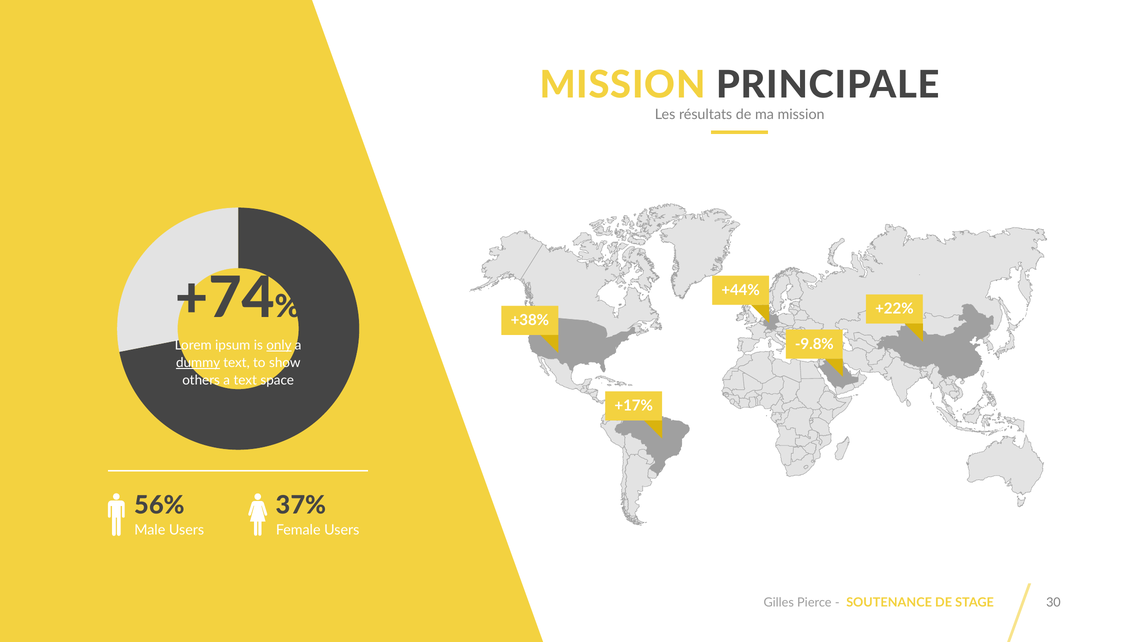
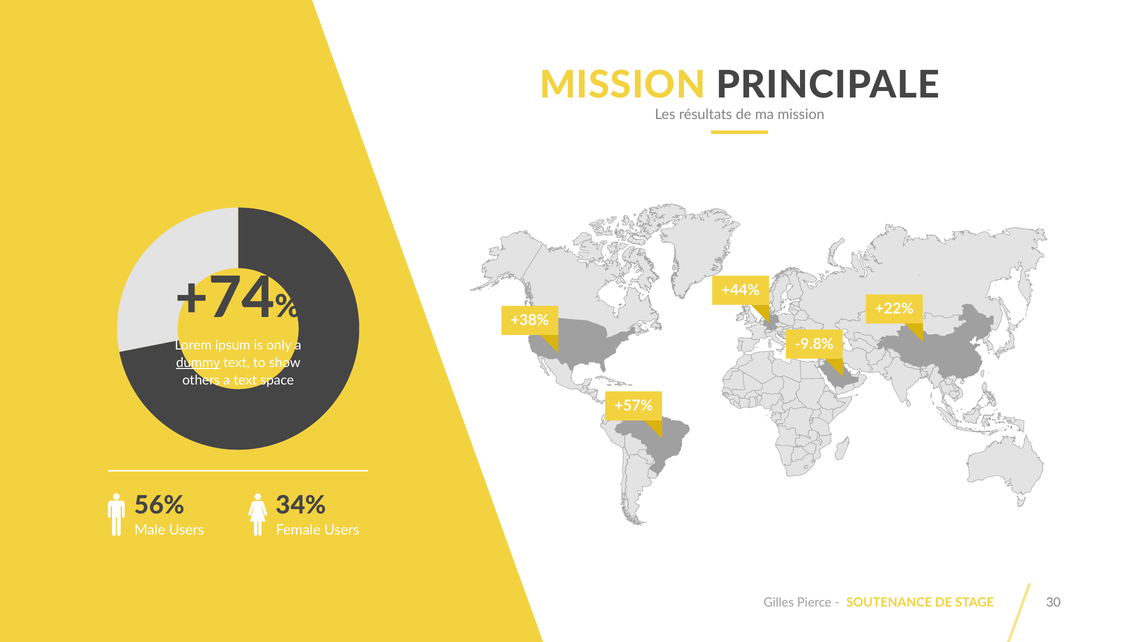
only underline: present -> none
+17%: +17% -> +57%
37%: 37% -> 34%
